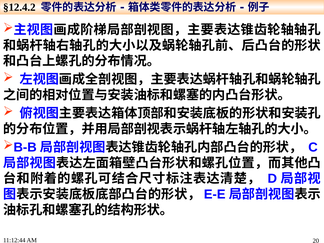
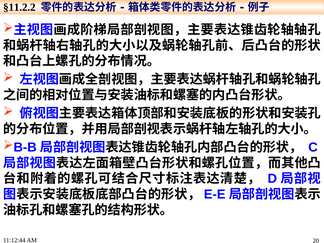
§12.4.2: §12.4.2 -> §11.2.2
